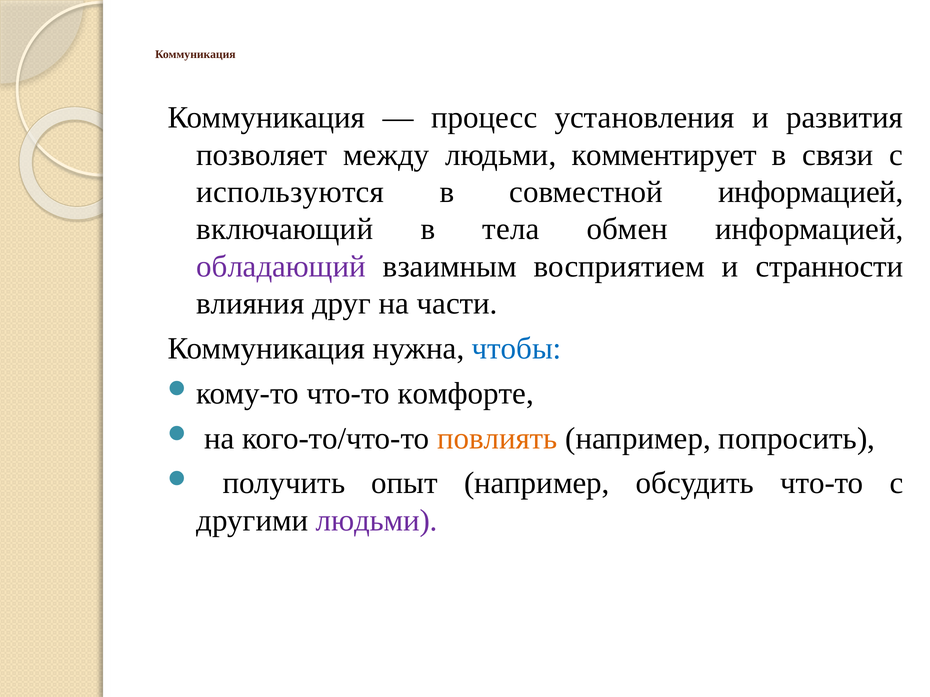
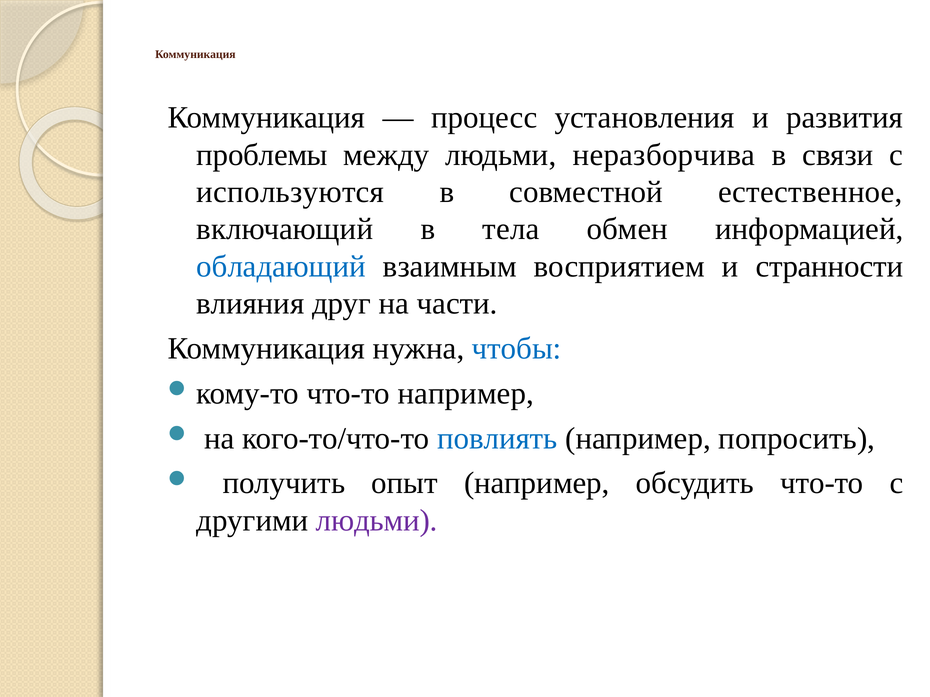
позволяет: позволяет -> проблемы
комментирует: комментирует -> неразборчива
совместной информацией: информацией -> естественное
обладающий colour: purple -> blue
что-то комфорте: комфорте -> например
повлиять colour: orange -> blue
